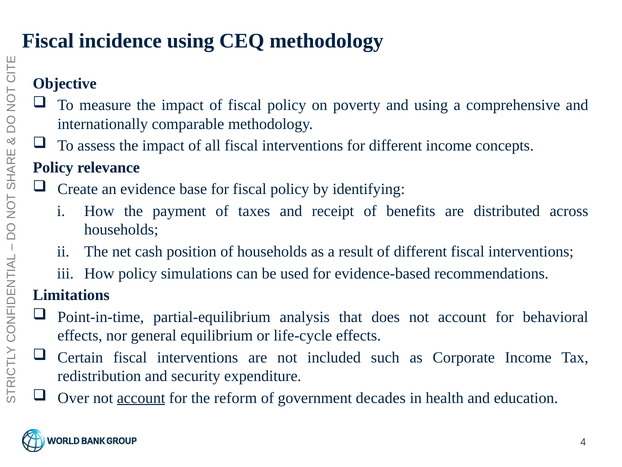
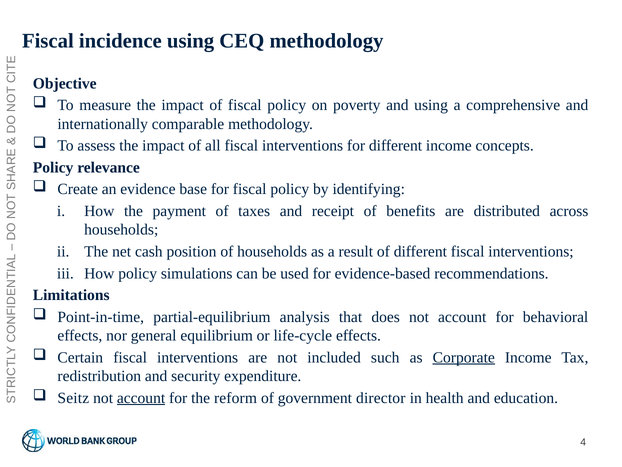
Corporate underline: none -> present
Over: Over -> Seitz
decades: decades -> director
